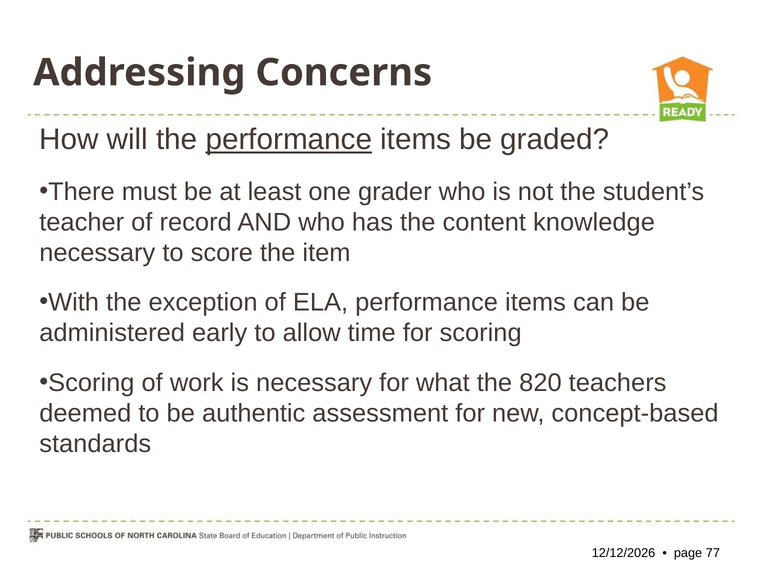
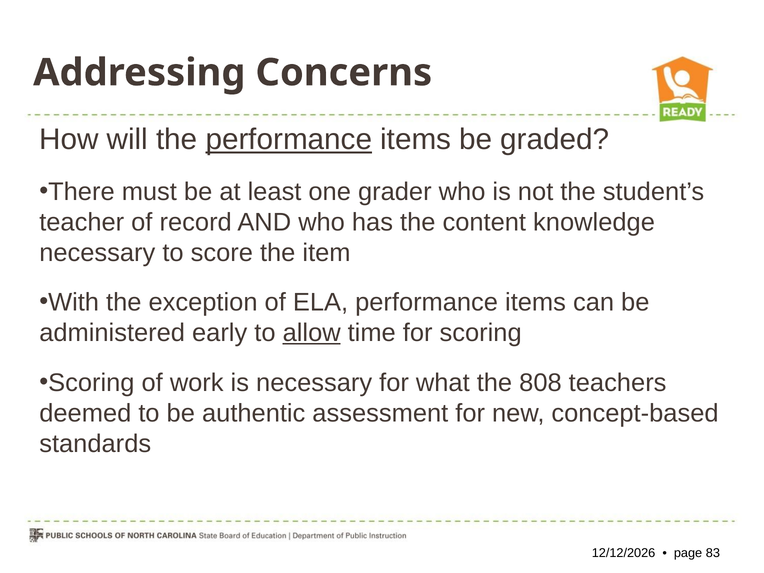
allow underline: none -> present
820: 820 -> 808
77: 77 -> 83
